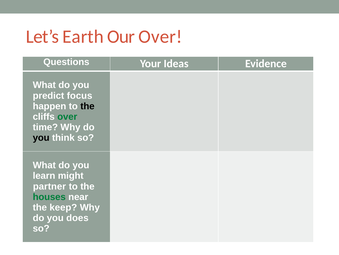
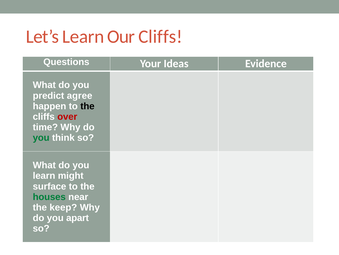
Let’s Earth: Earth -> Learn
Our Over: Over -> Cliffs
focus: focus -> agree
over at (67, 116) colour: green -> red
you at (41, 137) colour: black -> green
partner: partner -> surface
does: does -> apart
